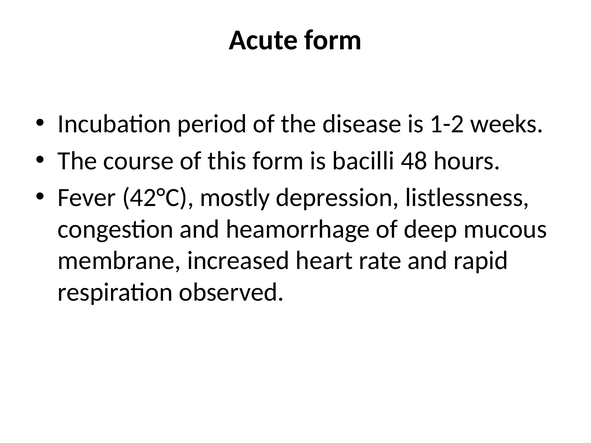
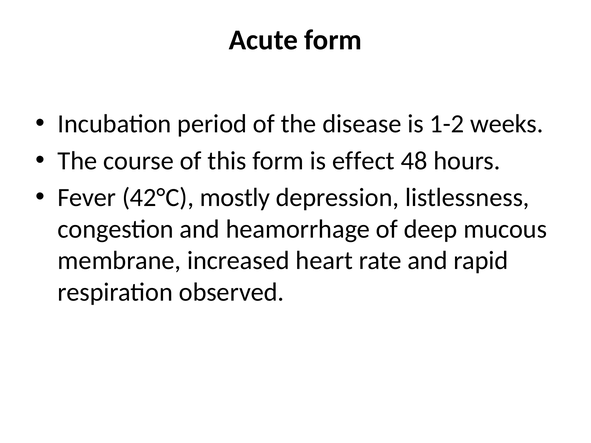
bacilli: bacilli -> effect
